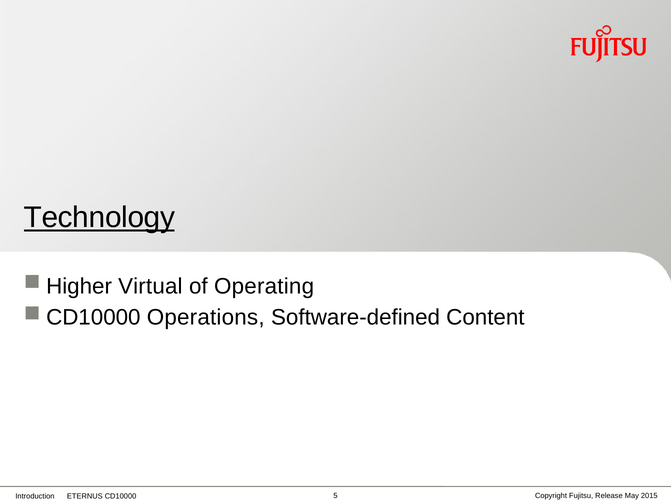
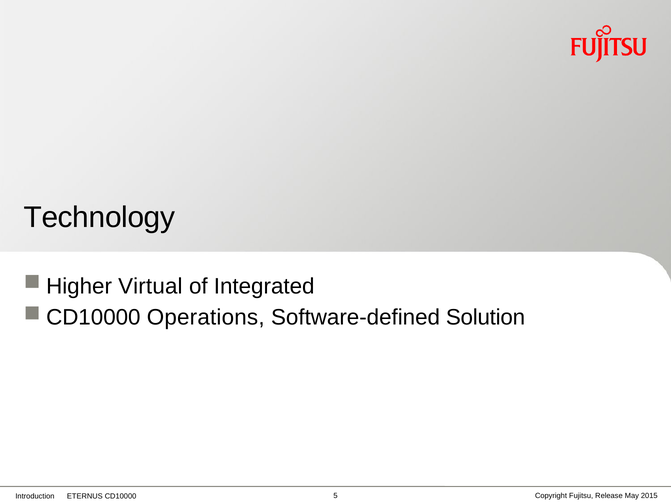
Technology underline: present -> none
Operating: Operating -> Integrated
Content: Content -> Solution
